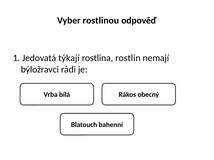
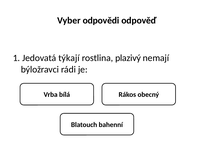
rostlinou: rostlinou -> odpovědi
rostlin: rostlin -> plazivý
